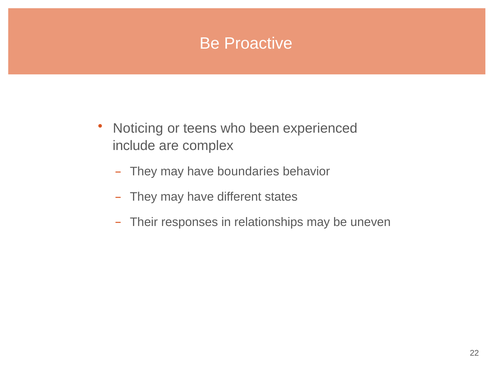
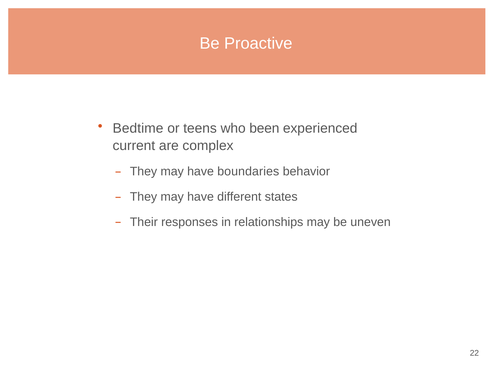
Noticing: Noticing -> Bedtime
include: include -> current
